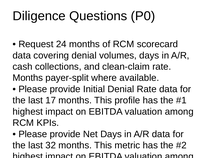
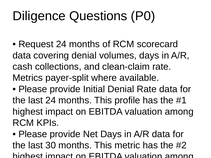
Months at (28, 78): Months -> Metrics
last 17: 17 -> 24
32: 32 -> 30
